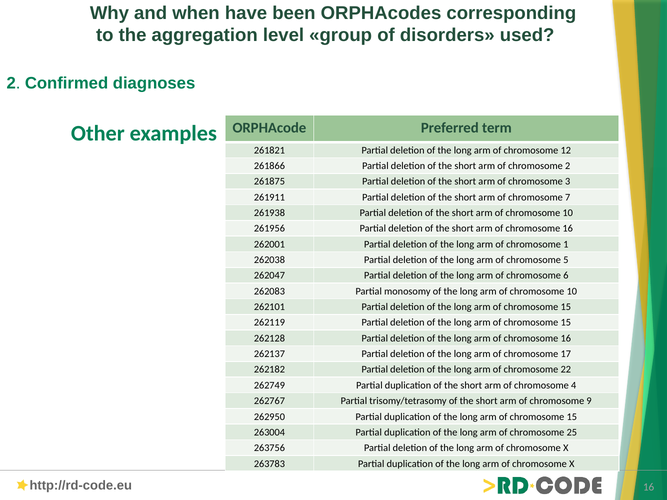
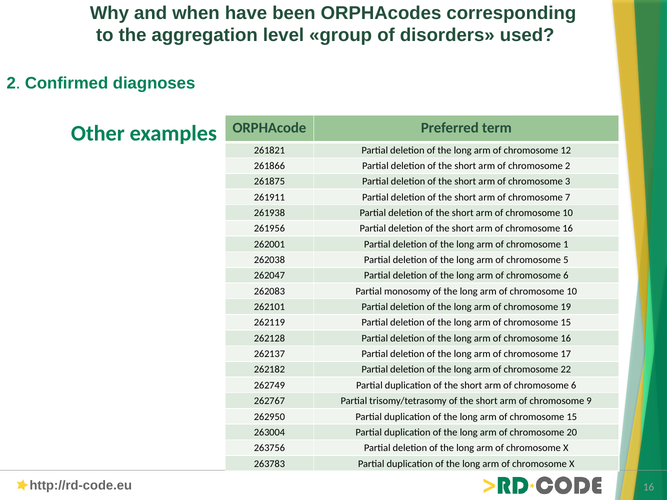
15 at (566, 307): 15 -> 19
4 at (574, 385): 4 -> 6
25: 25 -> 20
